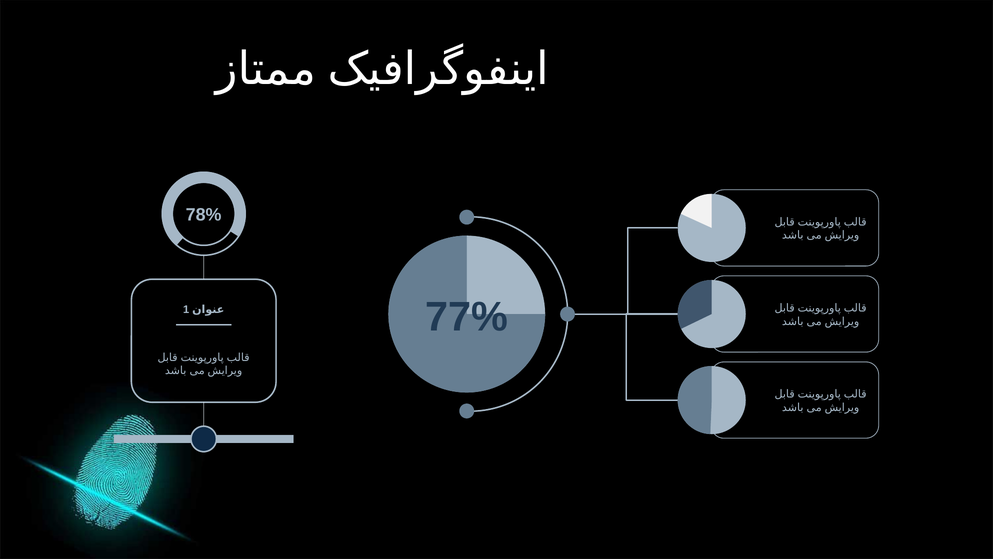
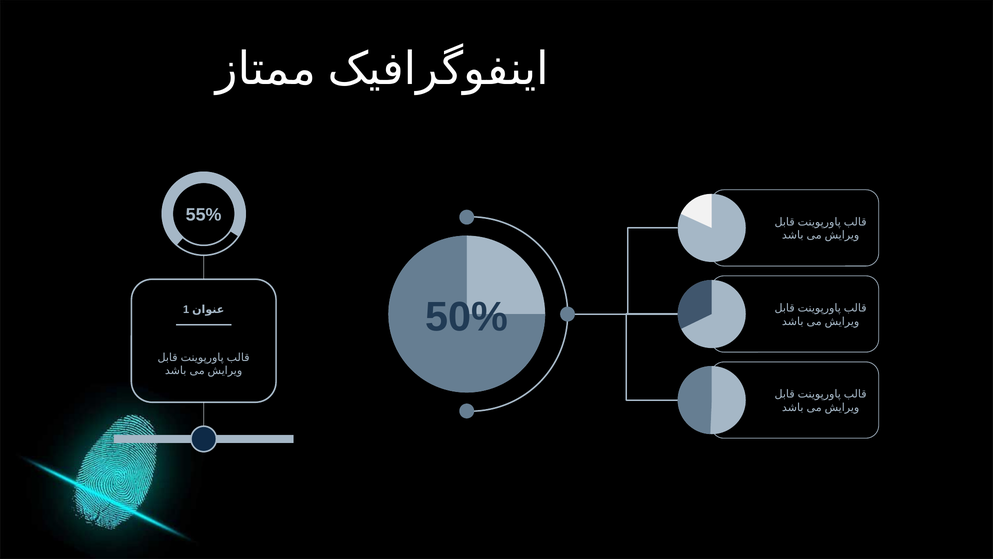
78%: 78% -> 55%
77%: 77% -> 50%
